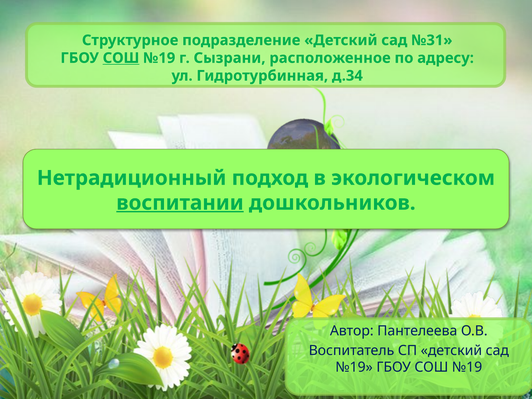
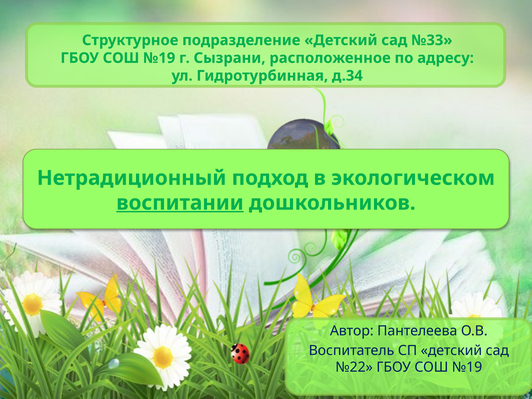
№31: №31 -> №33
СОШ at (121, 58) underline: present -> none
№19 at (354, 367): №19 -> №22
